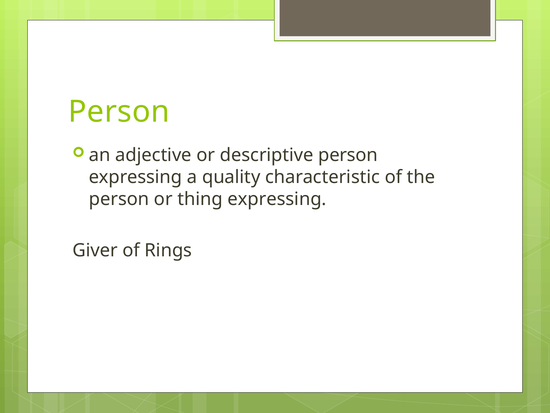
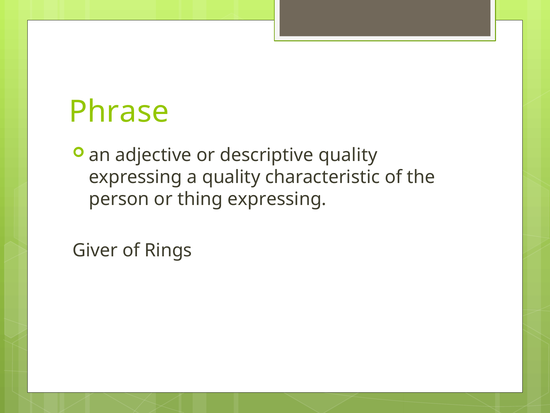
Person at (119, 112): Person -> Phrase
descriptive person: person -> quality
